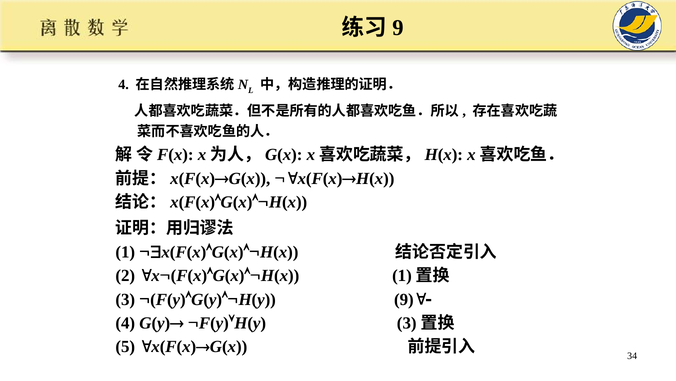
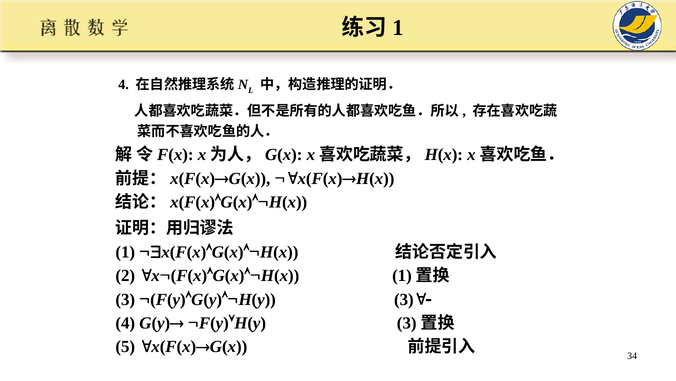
9 at (398, 28): 9 -> 1
9 at (404, 299): 9 -> 3
